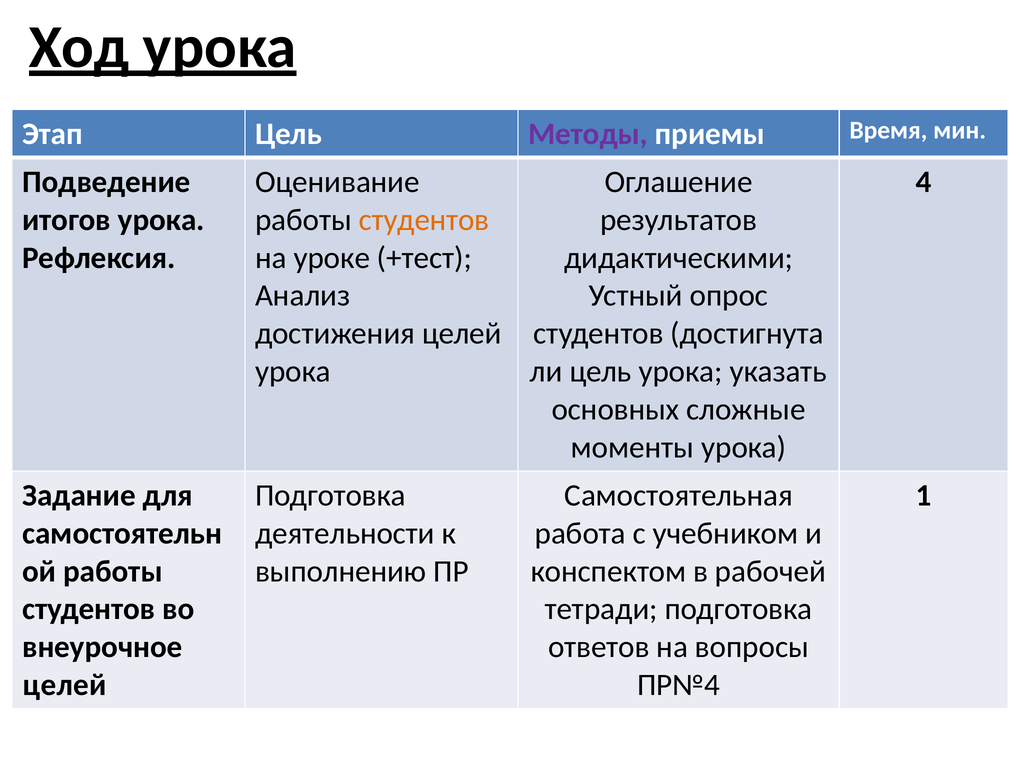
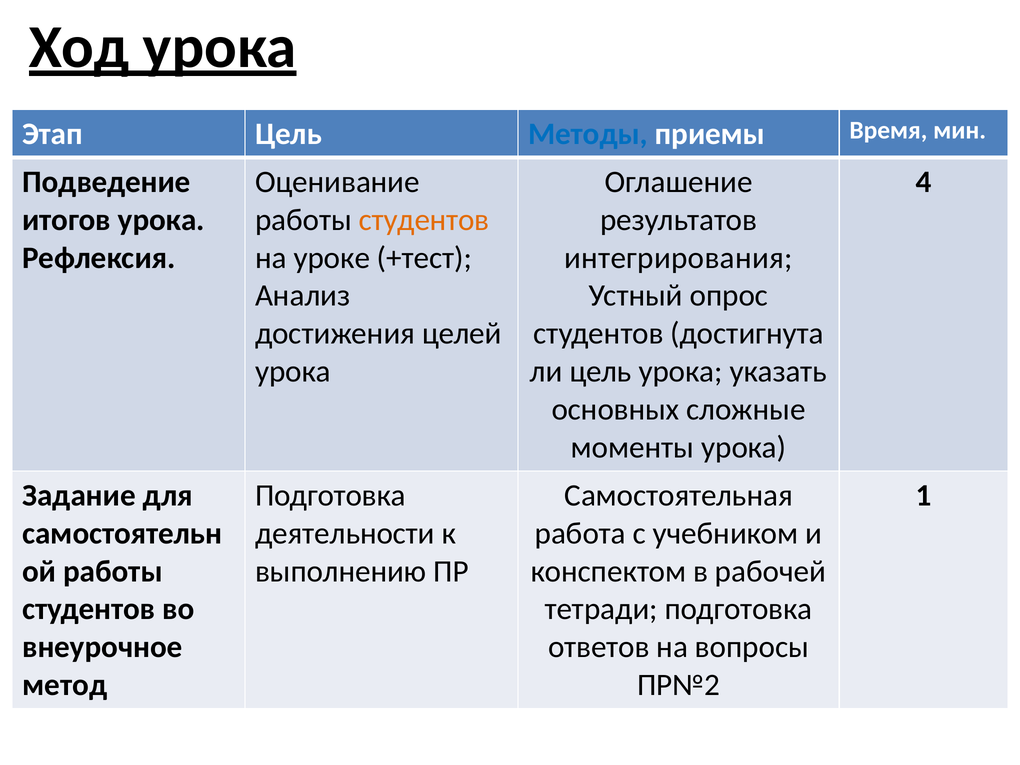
Методы colour: purple -> blue
дидактическими: дидактическими -> интегрирования
целей at (65, 685): целей -> метод
ПР№4: ПР№4 -> ПР№2
